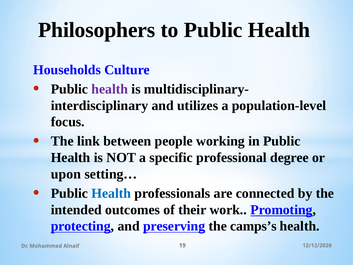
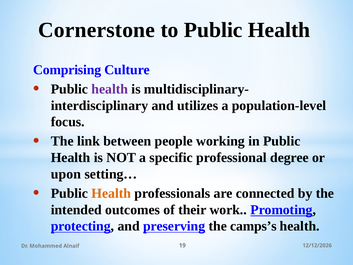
Philosophers: Philosophers -> Cornerstone
Households: Households -> Comprising
Health at (111, 193) colour: blue -> orange
